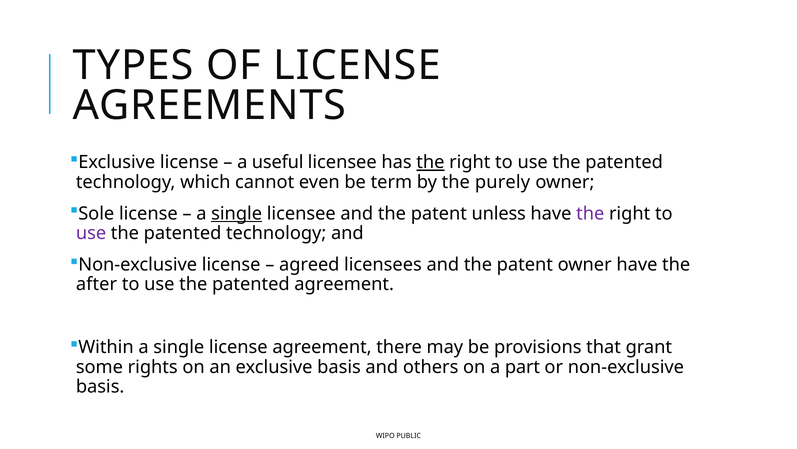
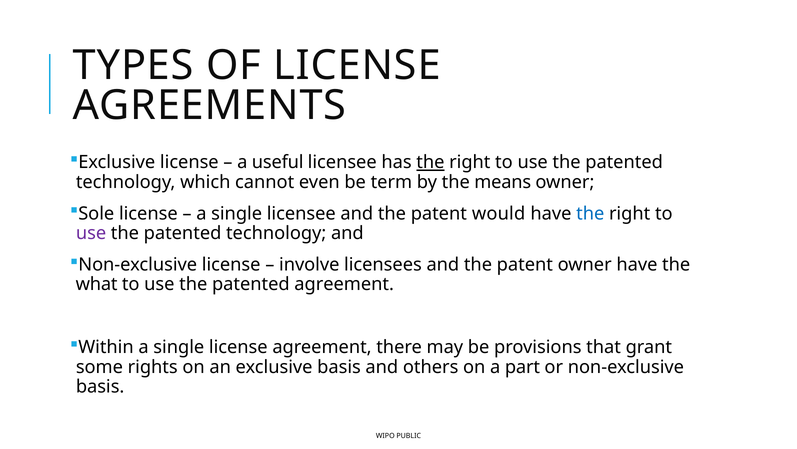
purely: purely -> means
single at (237, 213) underline: present -> none
unless: unless -> would
the at (590, 213) colour: purple -> blue
agreed: agreed -> involve
after: after -> what
